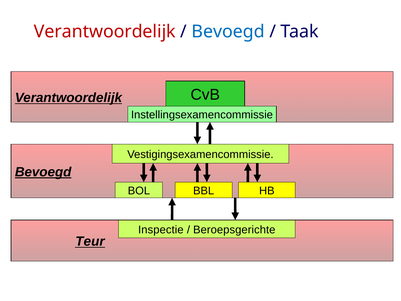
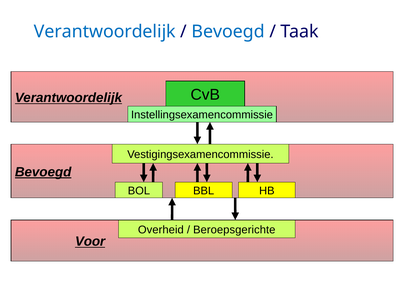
Verantwoordelijk at (105, 32) colour: red -> blue
Inspectie: Inspectie -> Overheid
Teur: Teur -> Voor
